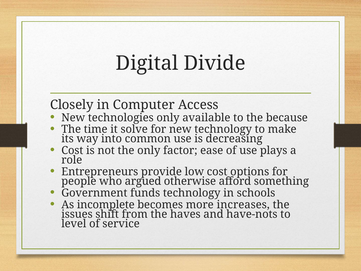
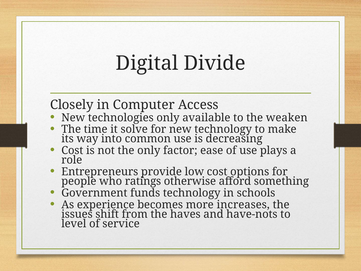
because: because -> weaken
argued: argued -> ratings
incomplete: incomplete -> experience
